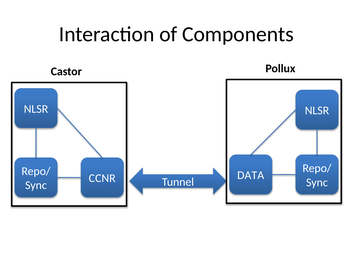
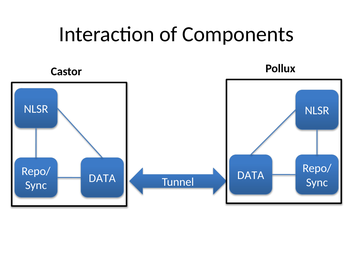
CCNR at (102, 178): CCNR -> DATA
